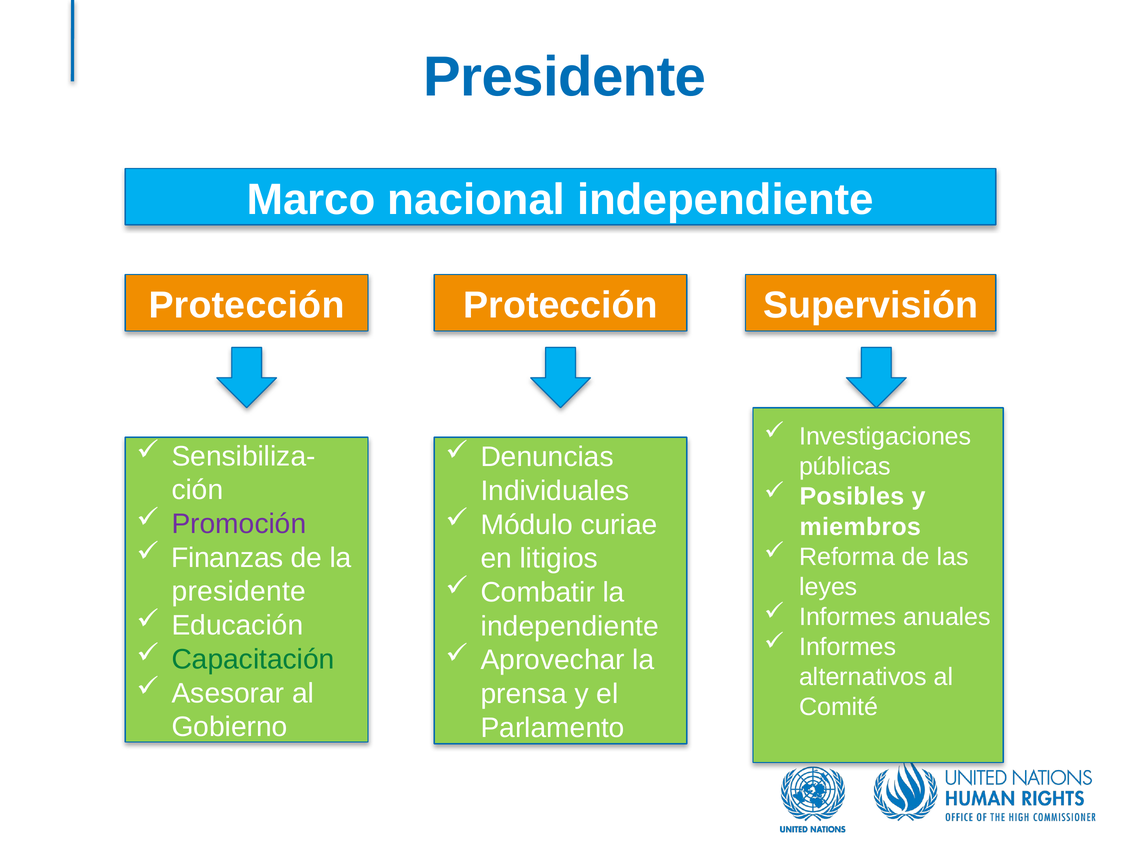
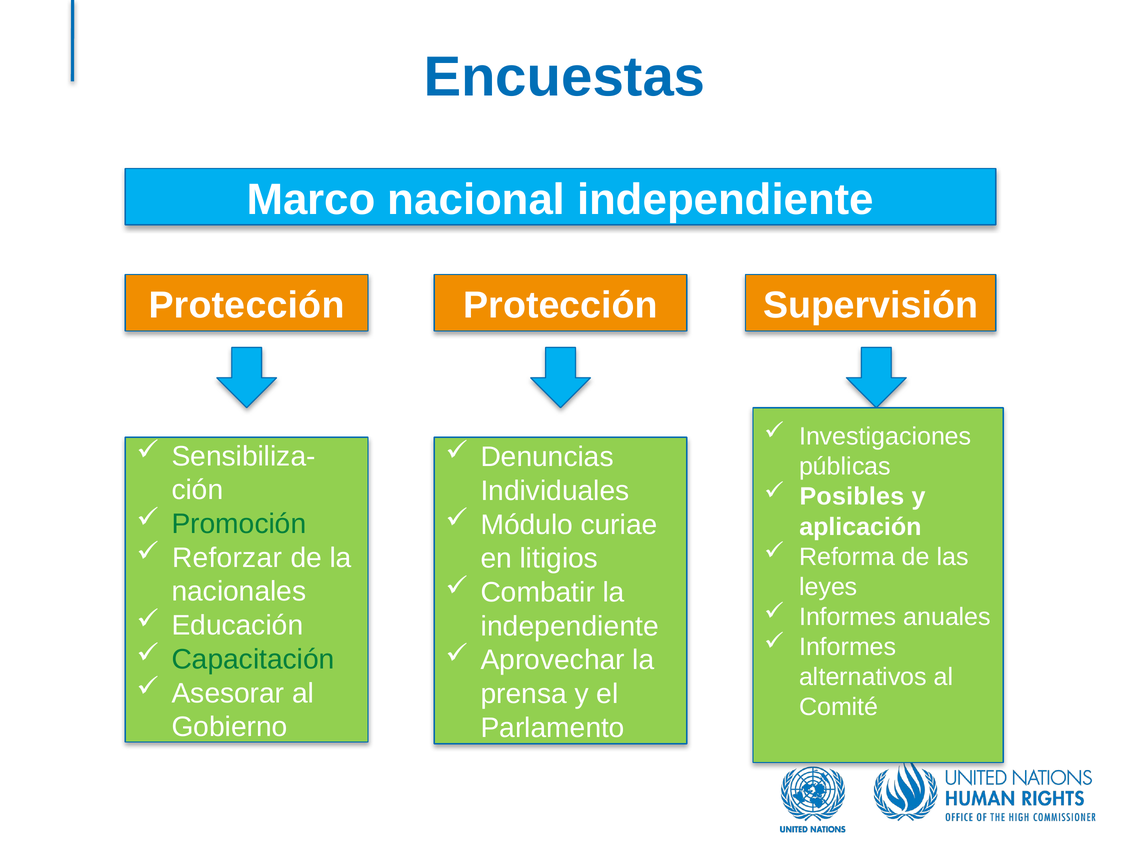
Presidente at (565, 77): Presidente -> Encuestas
Promoción colour: purple -> green
miembros: miembros -> aplicación
Finanzas: Finanzas -> Reforzar
presidente at (239, 592): presidente -> nacionales
